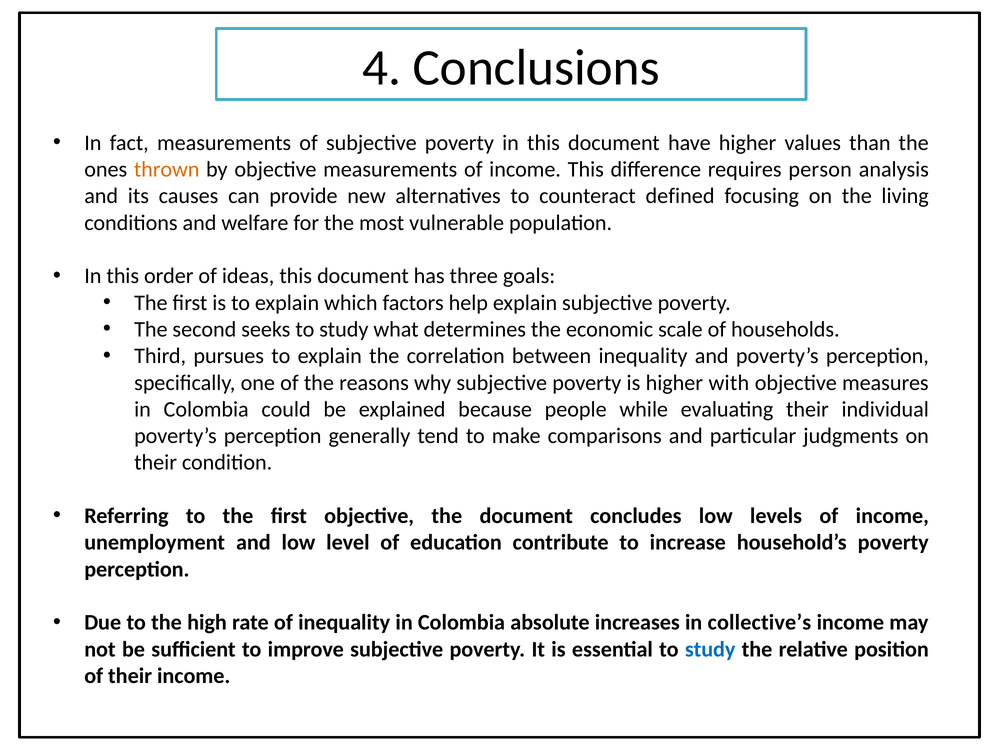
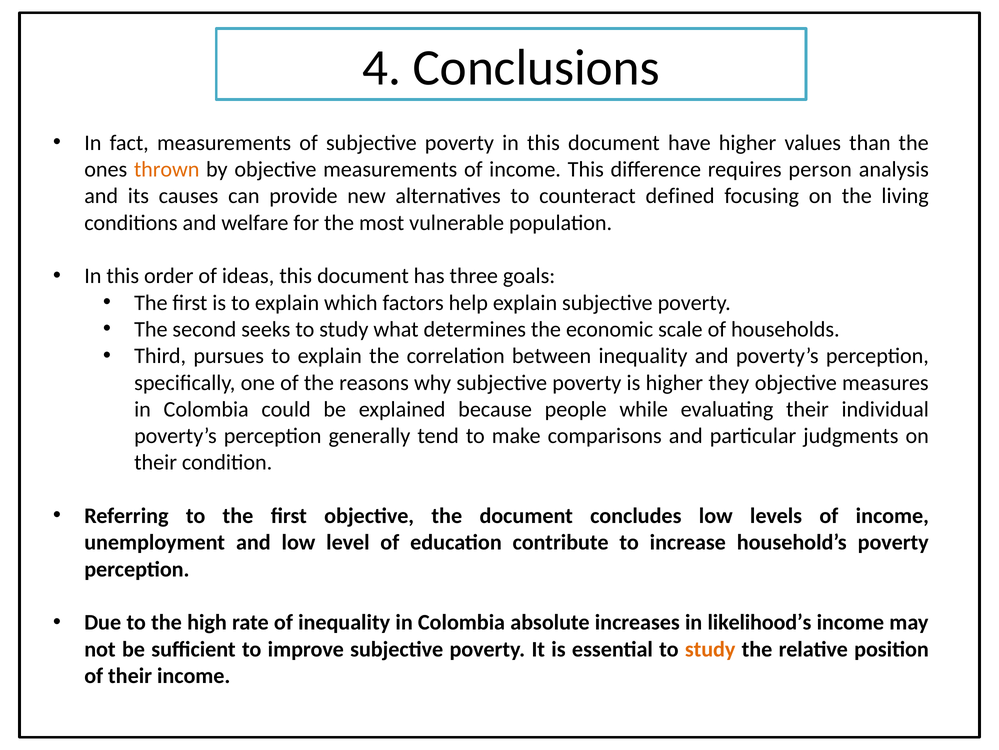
with: with -> they
collective’s: collective’s -> likelihood’s
study at (710, 649) colour: blue -> orange
